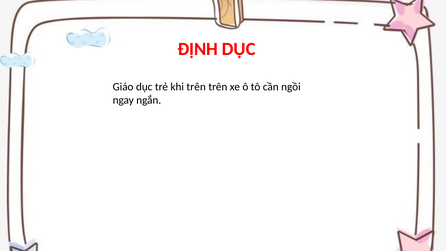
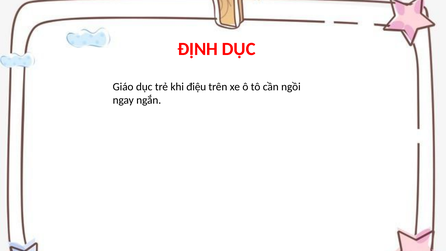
khi trên: trên -> điệu
